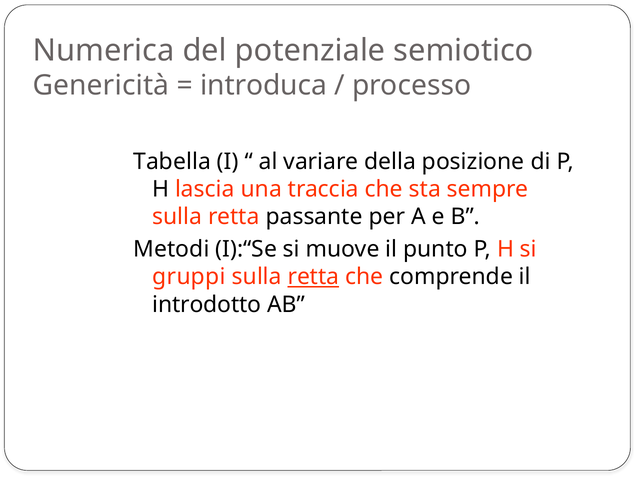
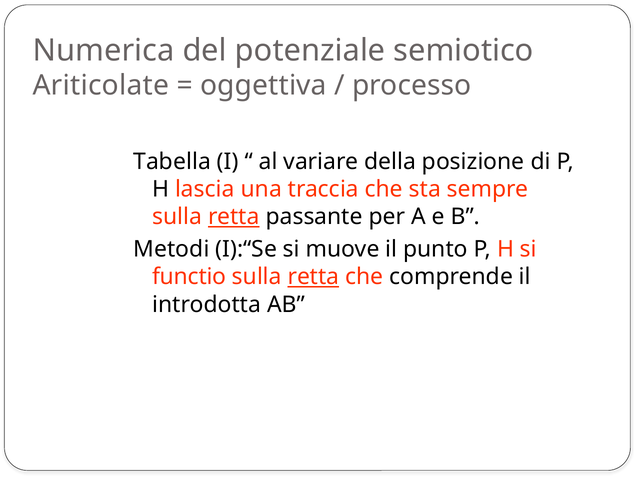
Genericità: Genericità -> Ariticolate
introduca: introduca -> oggettiva
retta at (234, 216) underline: none -> present
gruppi: gruppi -> functio
introdotto: introdotto -> introdotta
